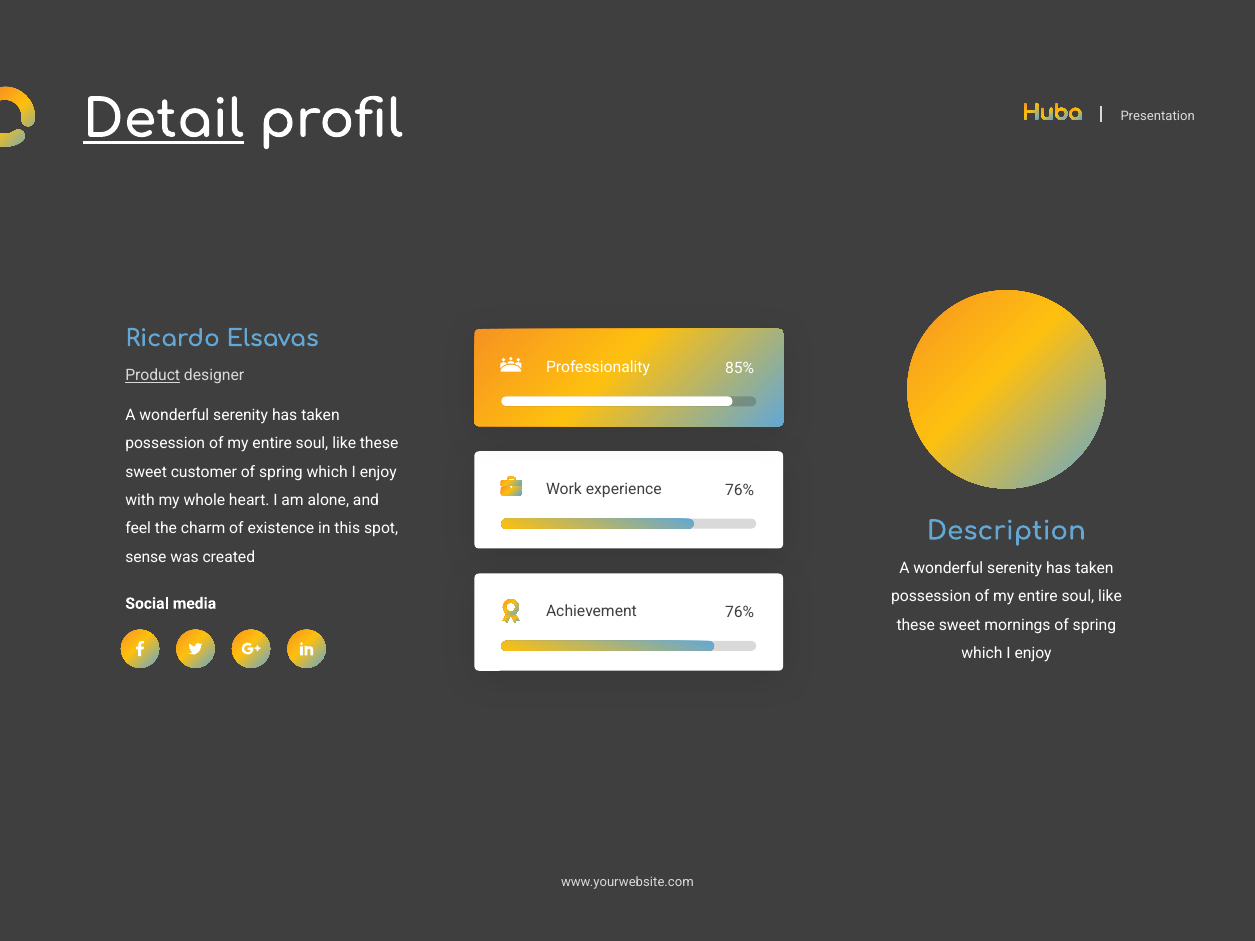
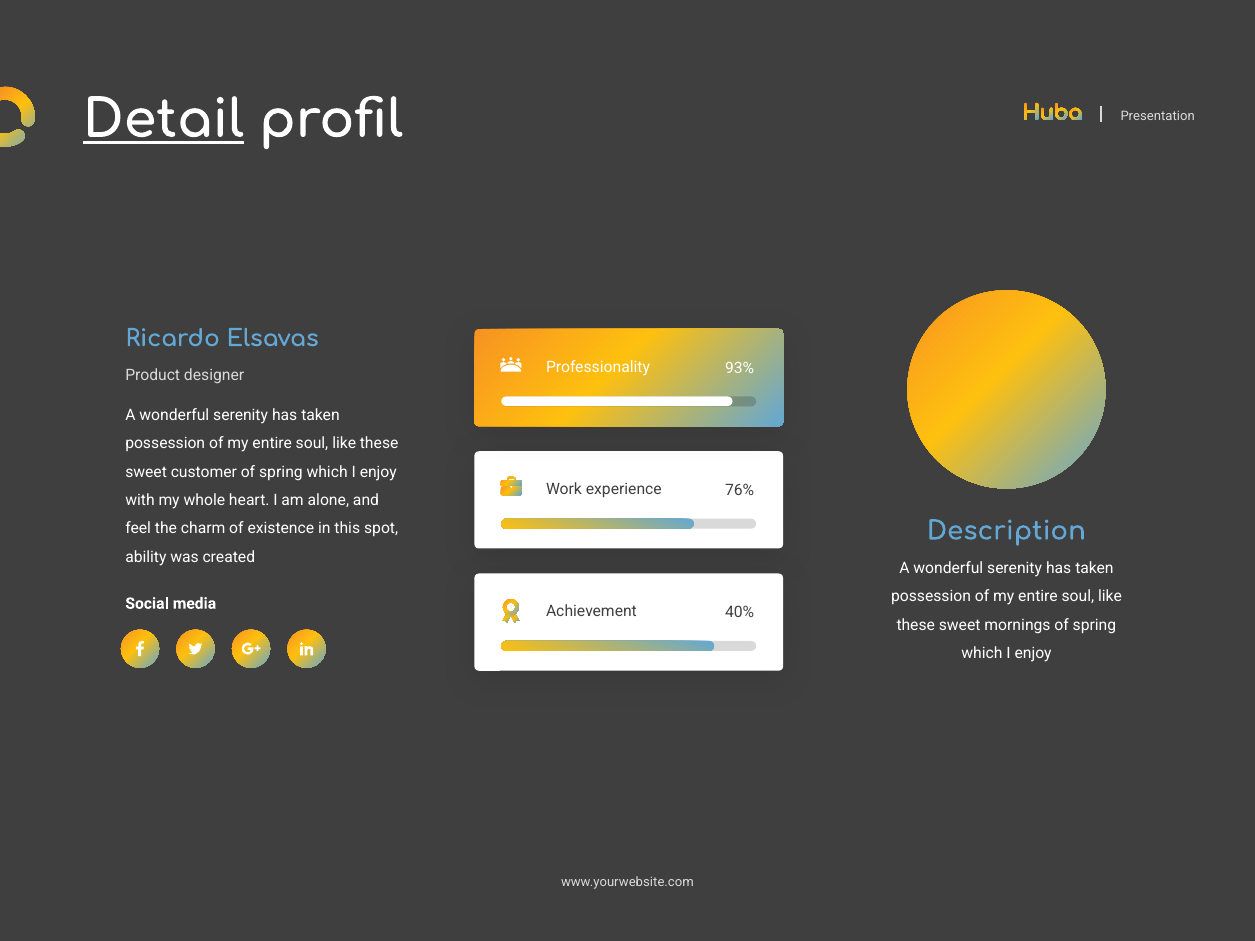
85%: 85% -> 93%
Product underline: present -> none
sense: sense -> ability
Achievement 76%: 76% -> 40%
